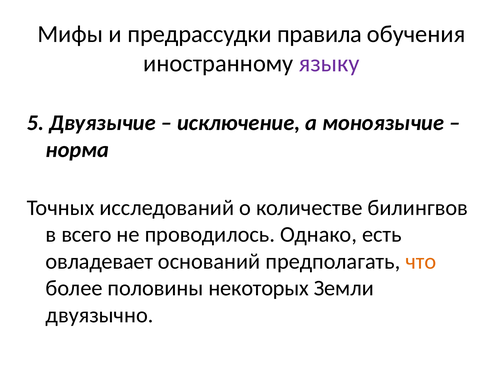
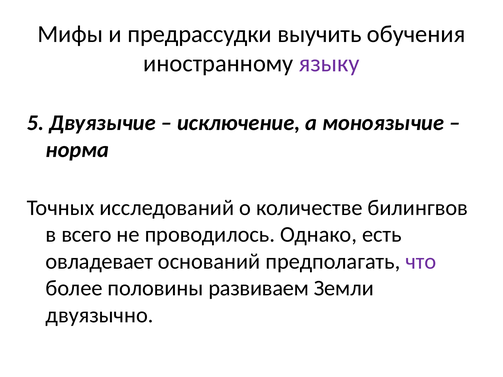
правила: правила -> выучить
что colour: orange -> purple
некоторых: некоторых -> развиваем
